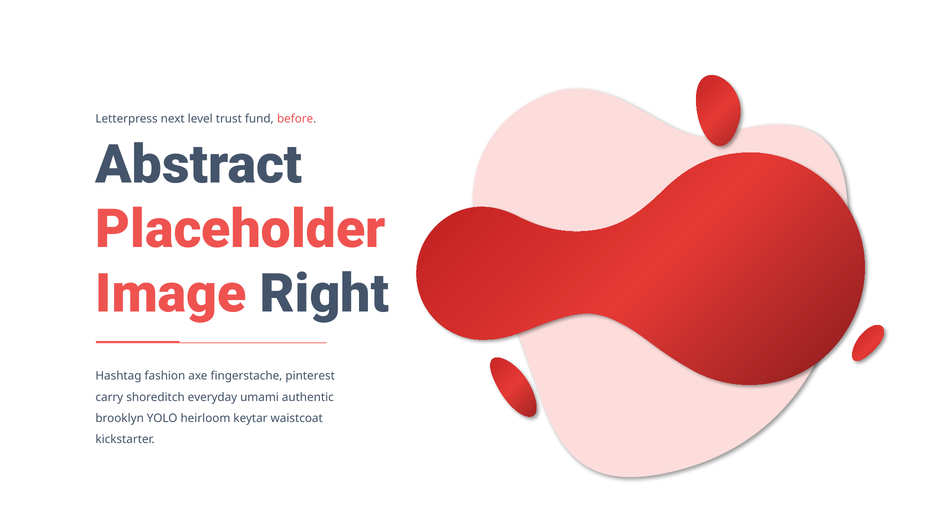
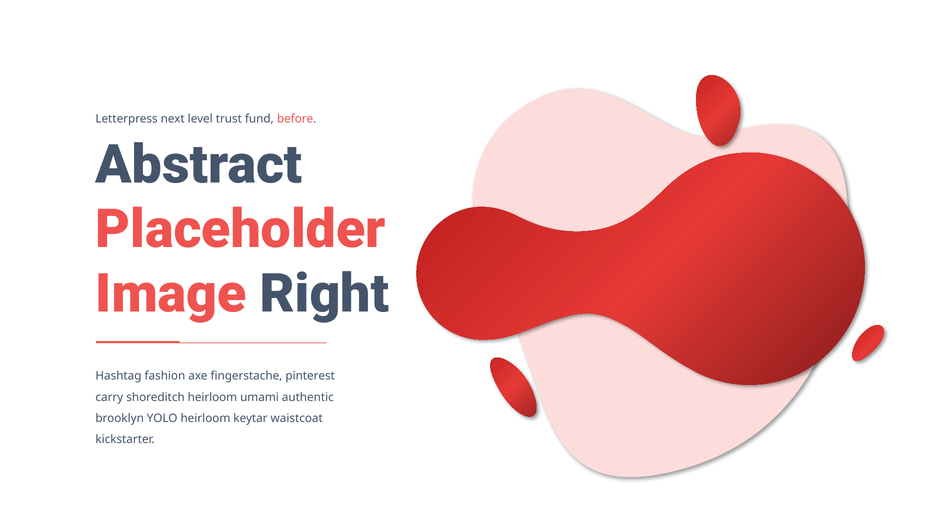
shoreditch everyday: everyday -> heirloom
